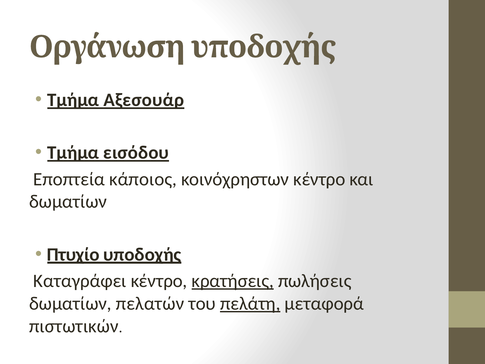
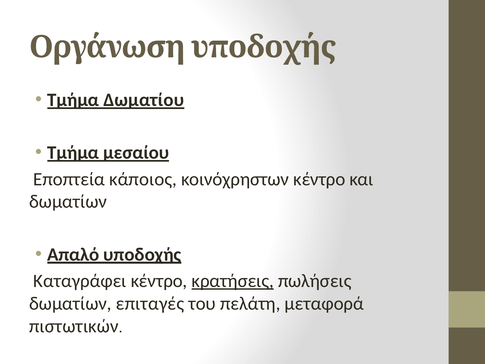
Αξεσουάρ: Αξεσουάρ -> Δωματίου
εισόδου: εισόδου -> μεσαίου
Πτυχίο: Πτυχίο -> Απαλό
πελατών: πελατών -> επιταγές
πελάτη underline: present -> none
